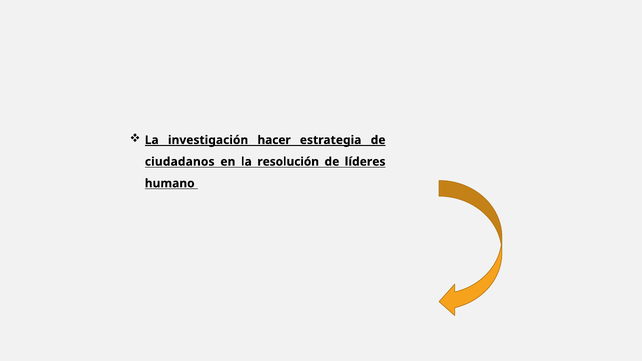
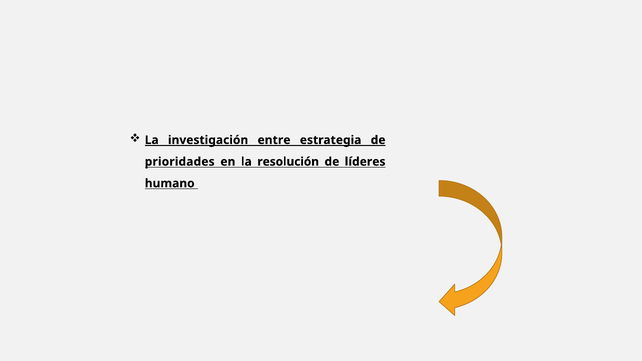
hacer: hacer -> entre
ciudadanos: ciudadanos -> prioridades
